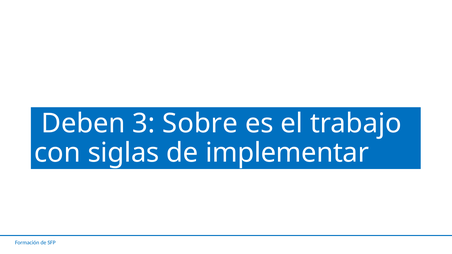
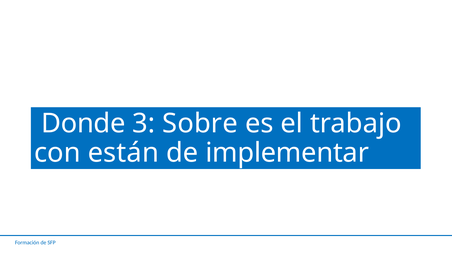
Deben: Deben -> Donde
siglas: siglas -> están
